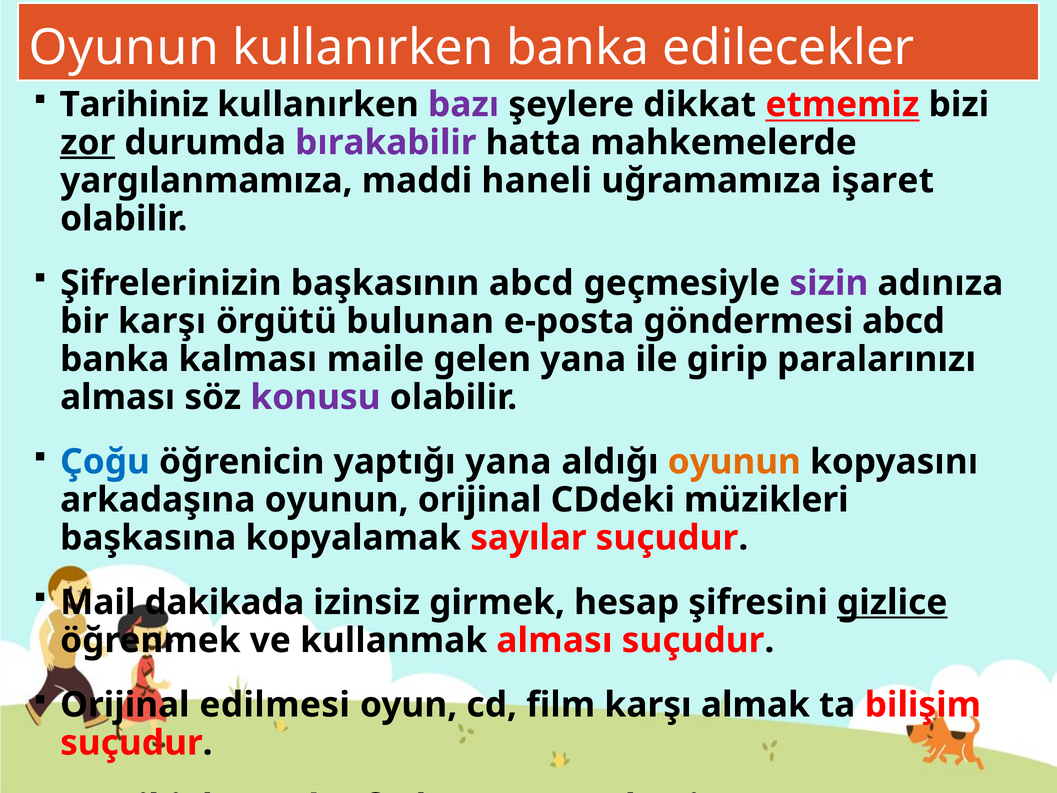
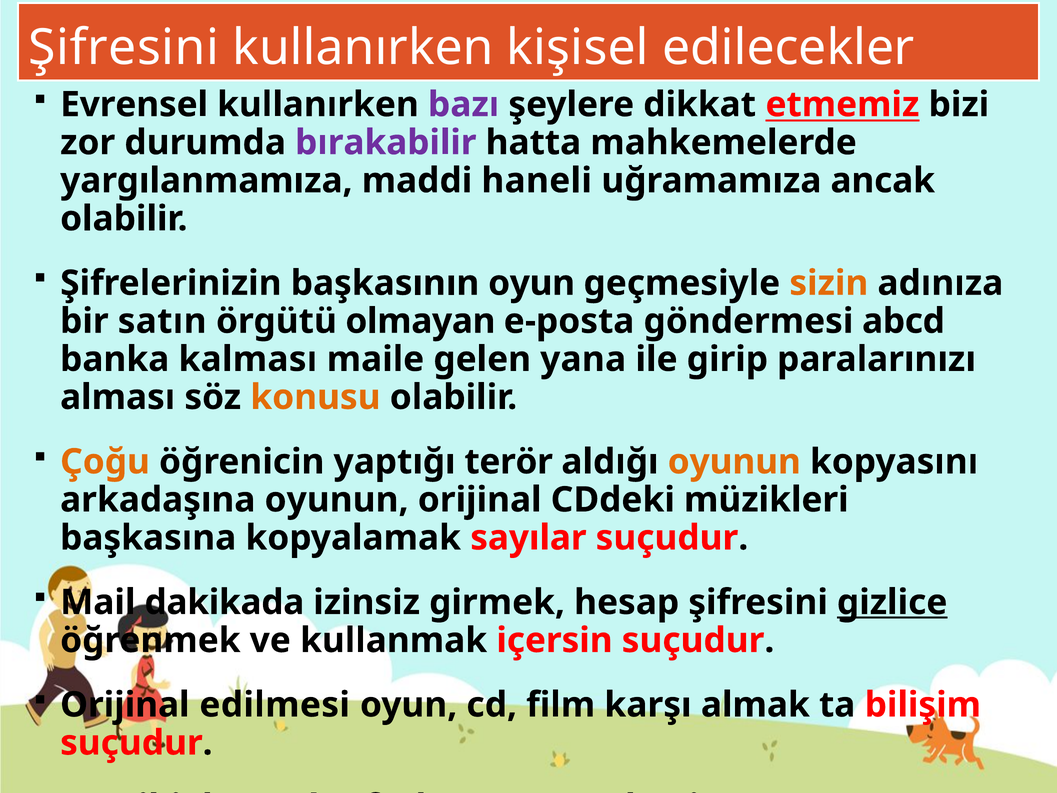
Oyunun at (124, 48): Oyunun -> Şifresini
kullanırken banka: banka -> kişisel
Tarihiniz: Tarihiniz -> Evrensel
zor underline: present -> none
işaret: işaret -> ancak
başkasının abcd: abcd -> oyun
sizin colour: purple -> orange
bir karşı: karşı -> satın
bulunan: bulunan -> olmayan
konusu colour: purple -> orange
Çoğu colour: blue -> orange
yaptığı yana: yana -> terör
kullanmak alması: alması -> içersin
